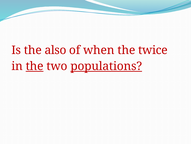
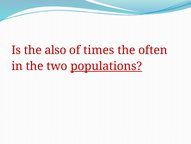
when: when -> times
twice: twice -> often
the at (35, 66) underline: present -> none
